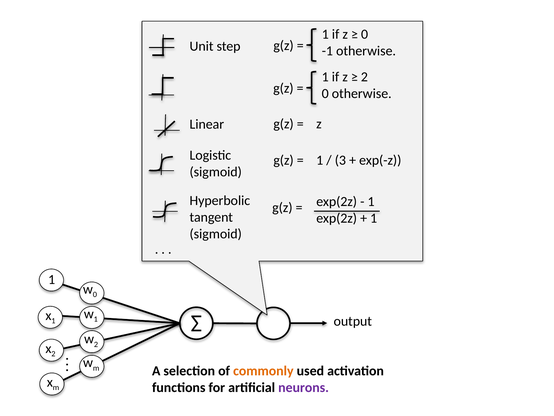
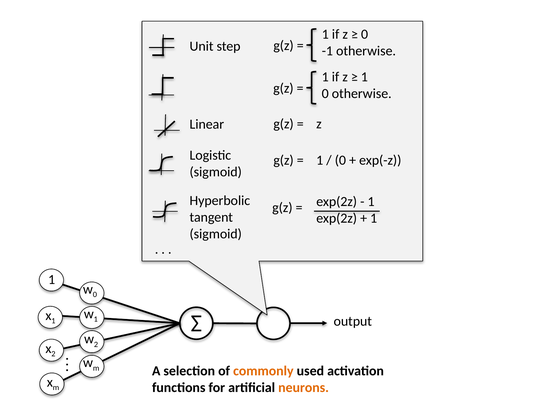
2 at (364, 77): 2 -> 1
3 at (340, 160): 3 -> 0
neurons colour: purple -> orange
